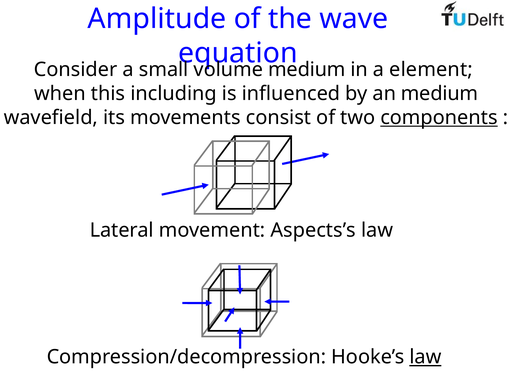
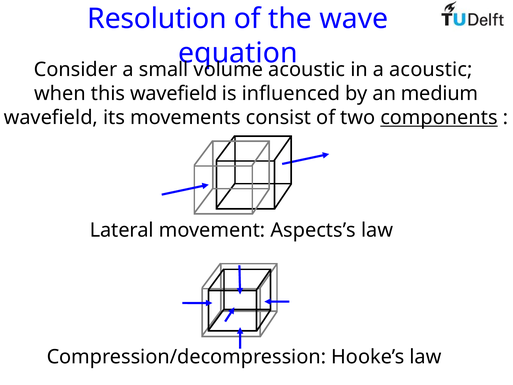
Amplitude: Amplitude -> Resolution
medium at (307, 70): medium -> acoustic
a element: element -> acoustic
this including: including -> wavefield
law at (425, 357) underline: present -> none
